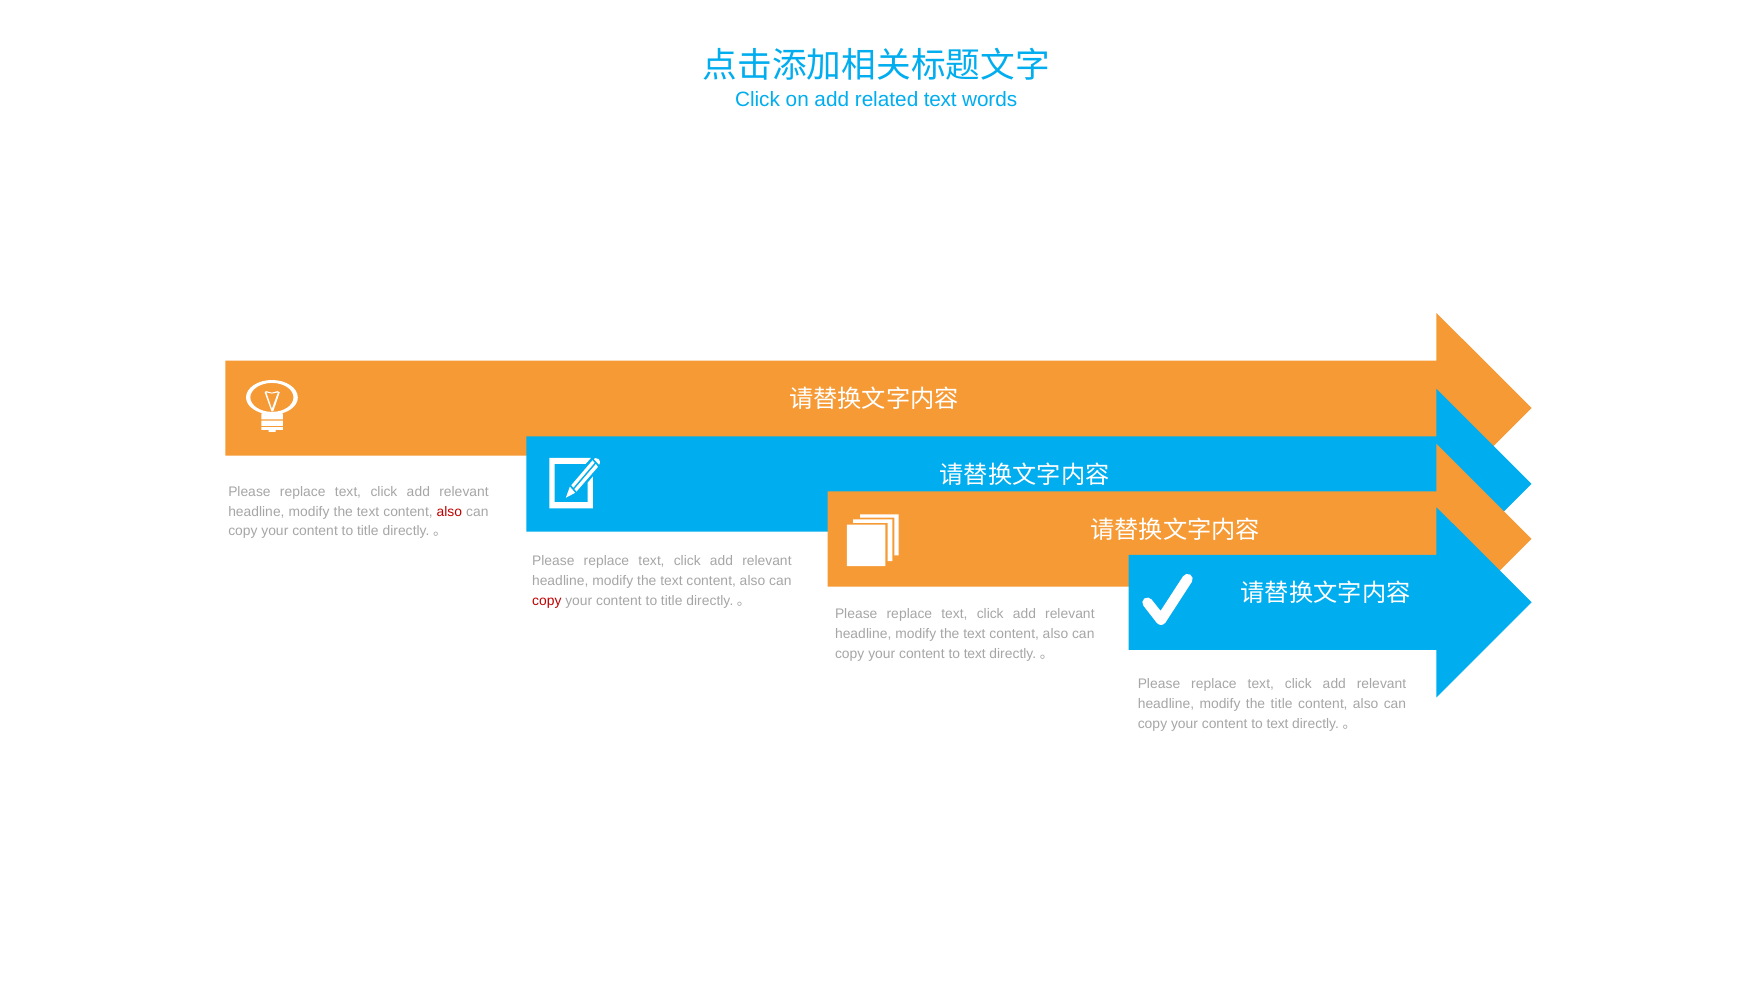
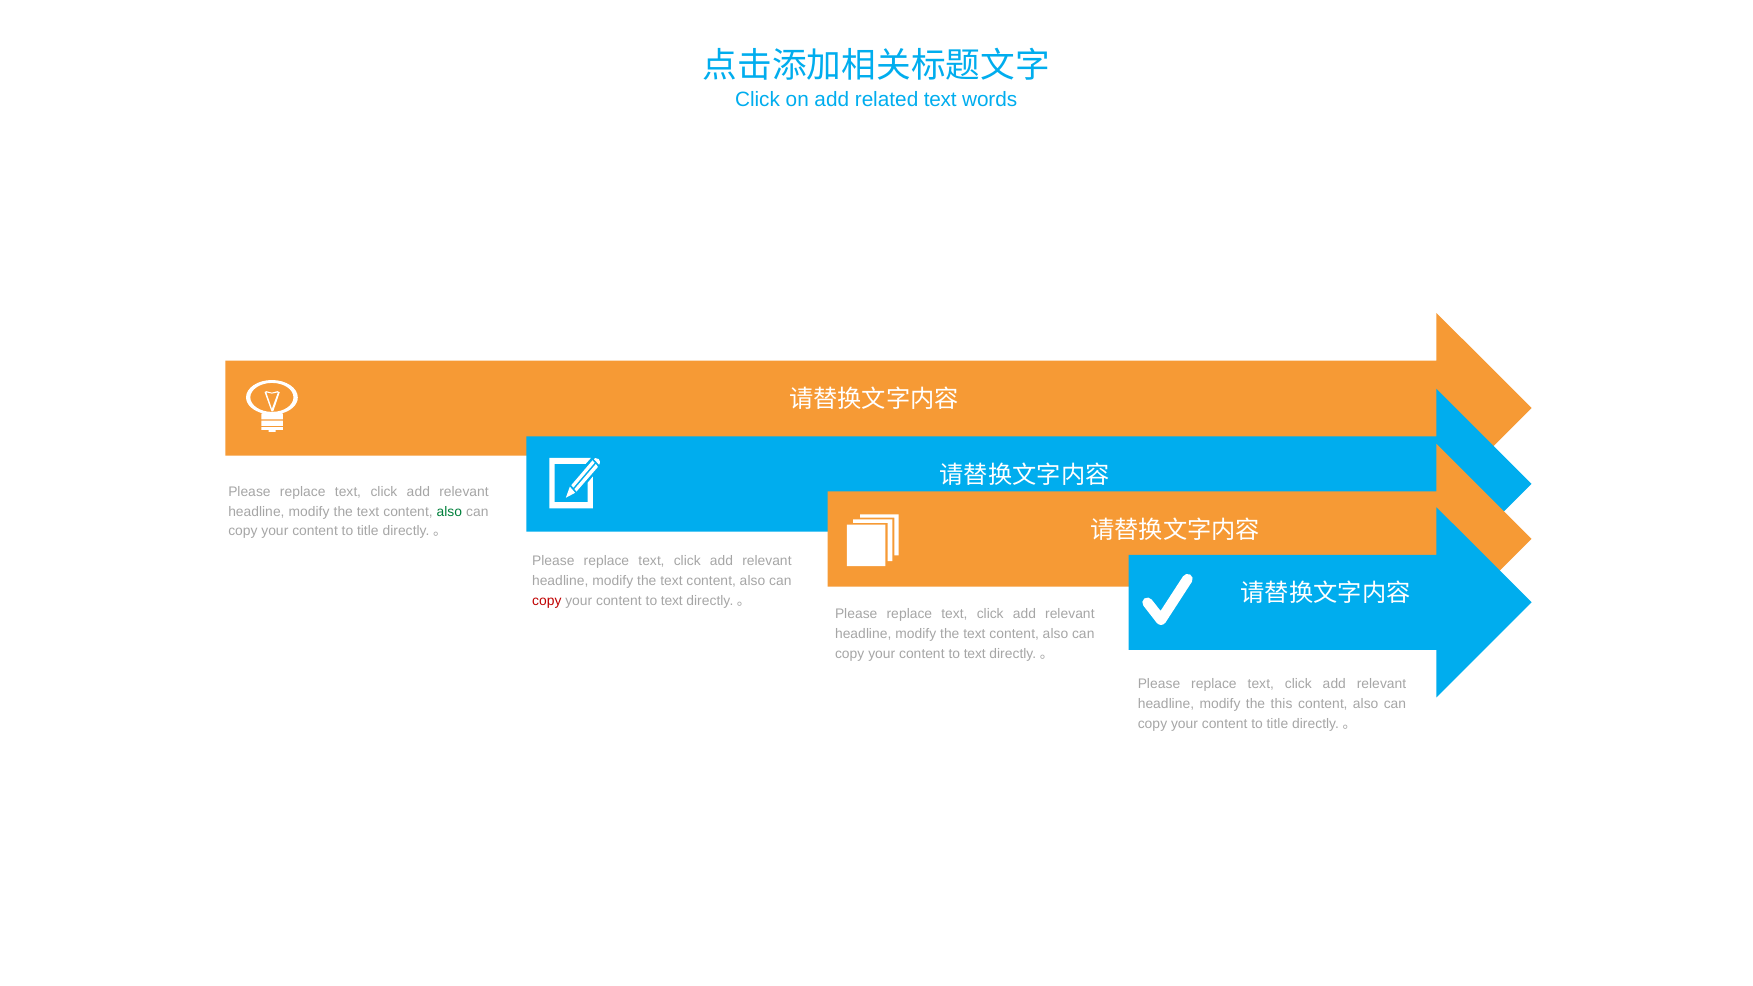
also at (449, 511) colour: red -> green
title at (672, 601): title -> text
the title: title -> this
text at (1277, 724): text -> title
